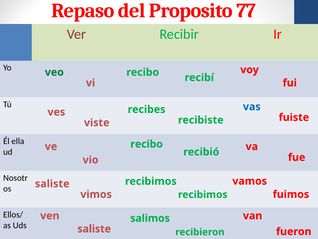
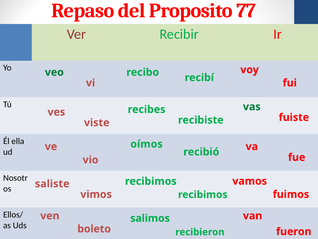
vas colour: blue -> green
recibo at (147, 144): recibo -> oímos
saliste at (94, 228): saliste -> boleto
